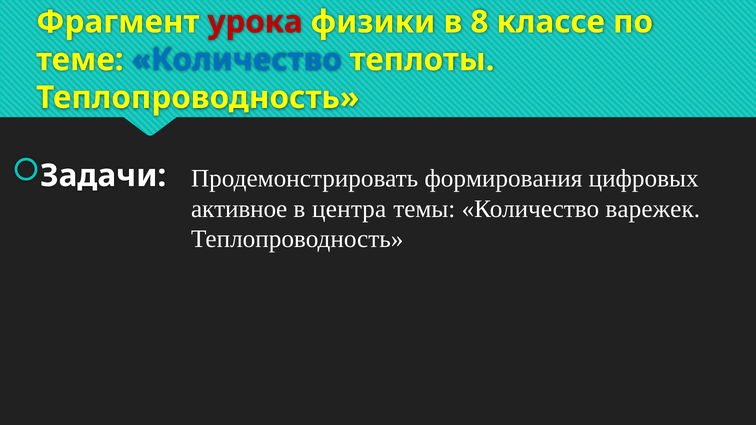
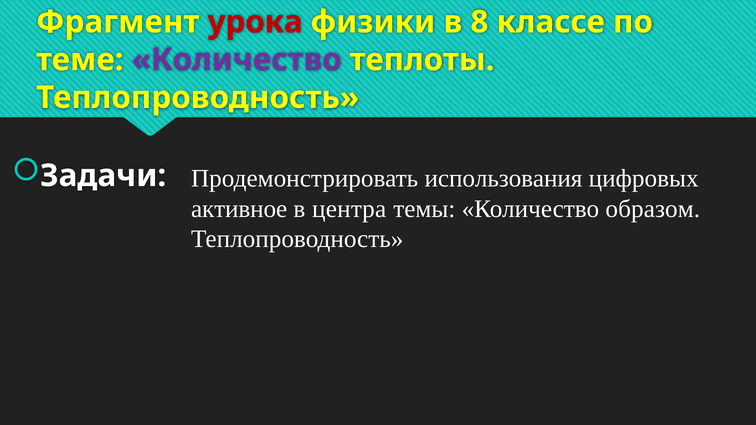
Количество at (237, 60) colour: blue -> purple
формирования: формирования -> использования
варежек: варежек -> образом
